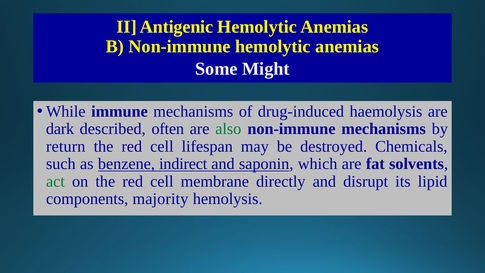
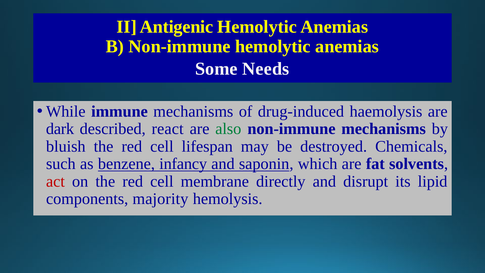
Might: Might -> Needs
often: often -> react
return: return -> bluish
indirect: indirect -> infancy
act colour: green -> red
